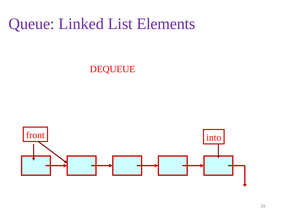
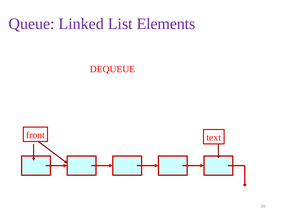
into: into -> text
